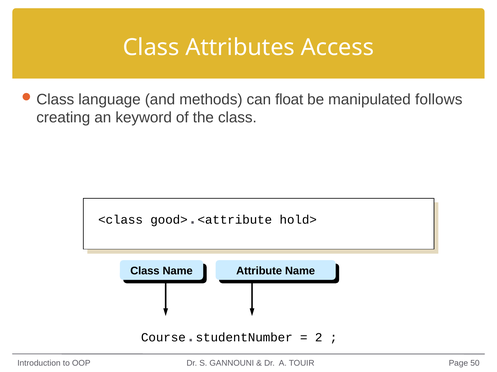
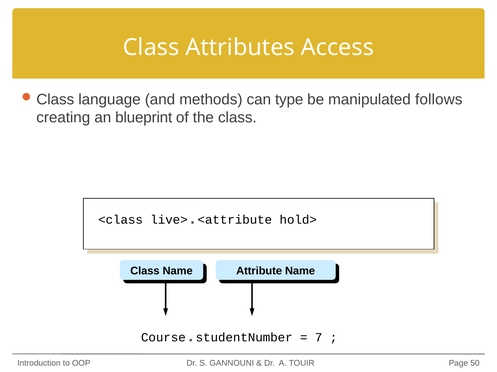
float: float -> type
keyword: keyword -> blueprint
good>: good> -> live>
2: 2 -> 7
